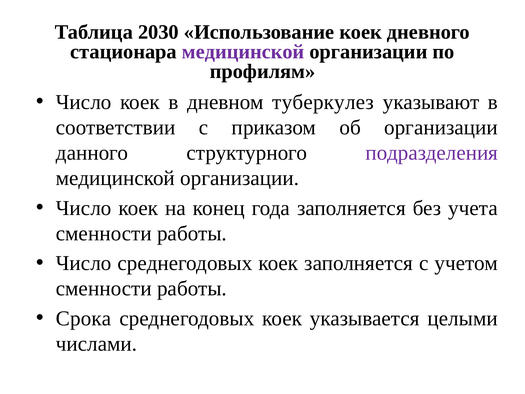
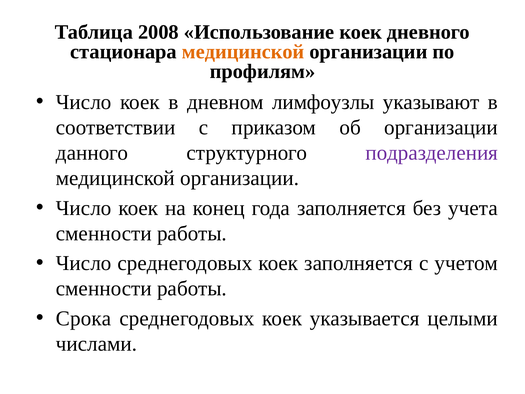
2030: 2030 -> 2008
медицинской at (243, 52) colour: purple -> orange
туберкулез: туберкулез -> лимфоузлы
